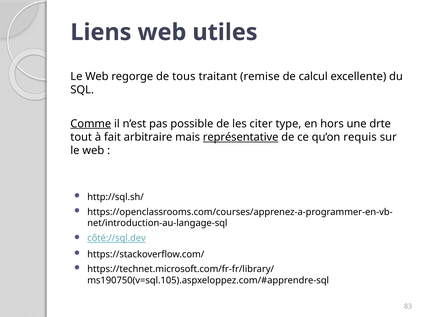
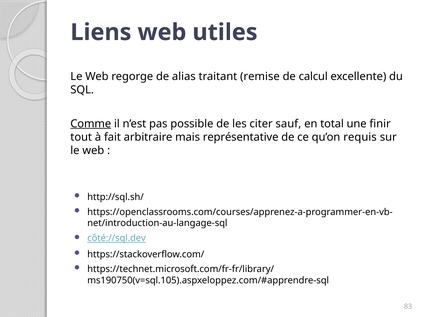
tous: tous -> alias
type: type -> sauf
hors: hors -> total
drte: drte -> finir
représentative underline: present -> none
